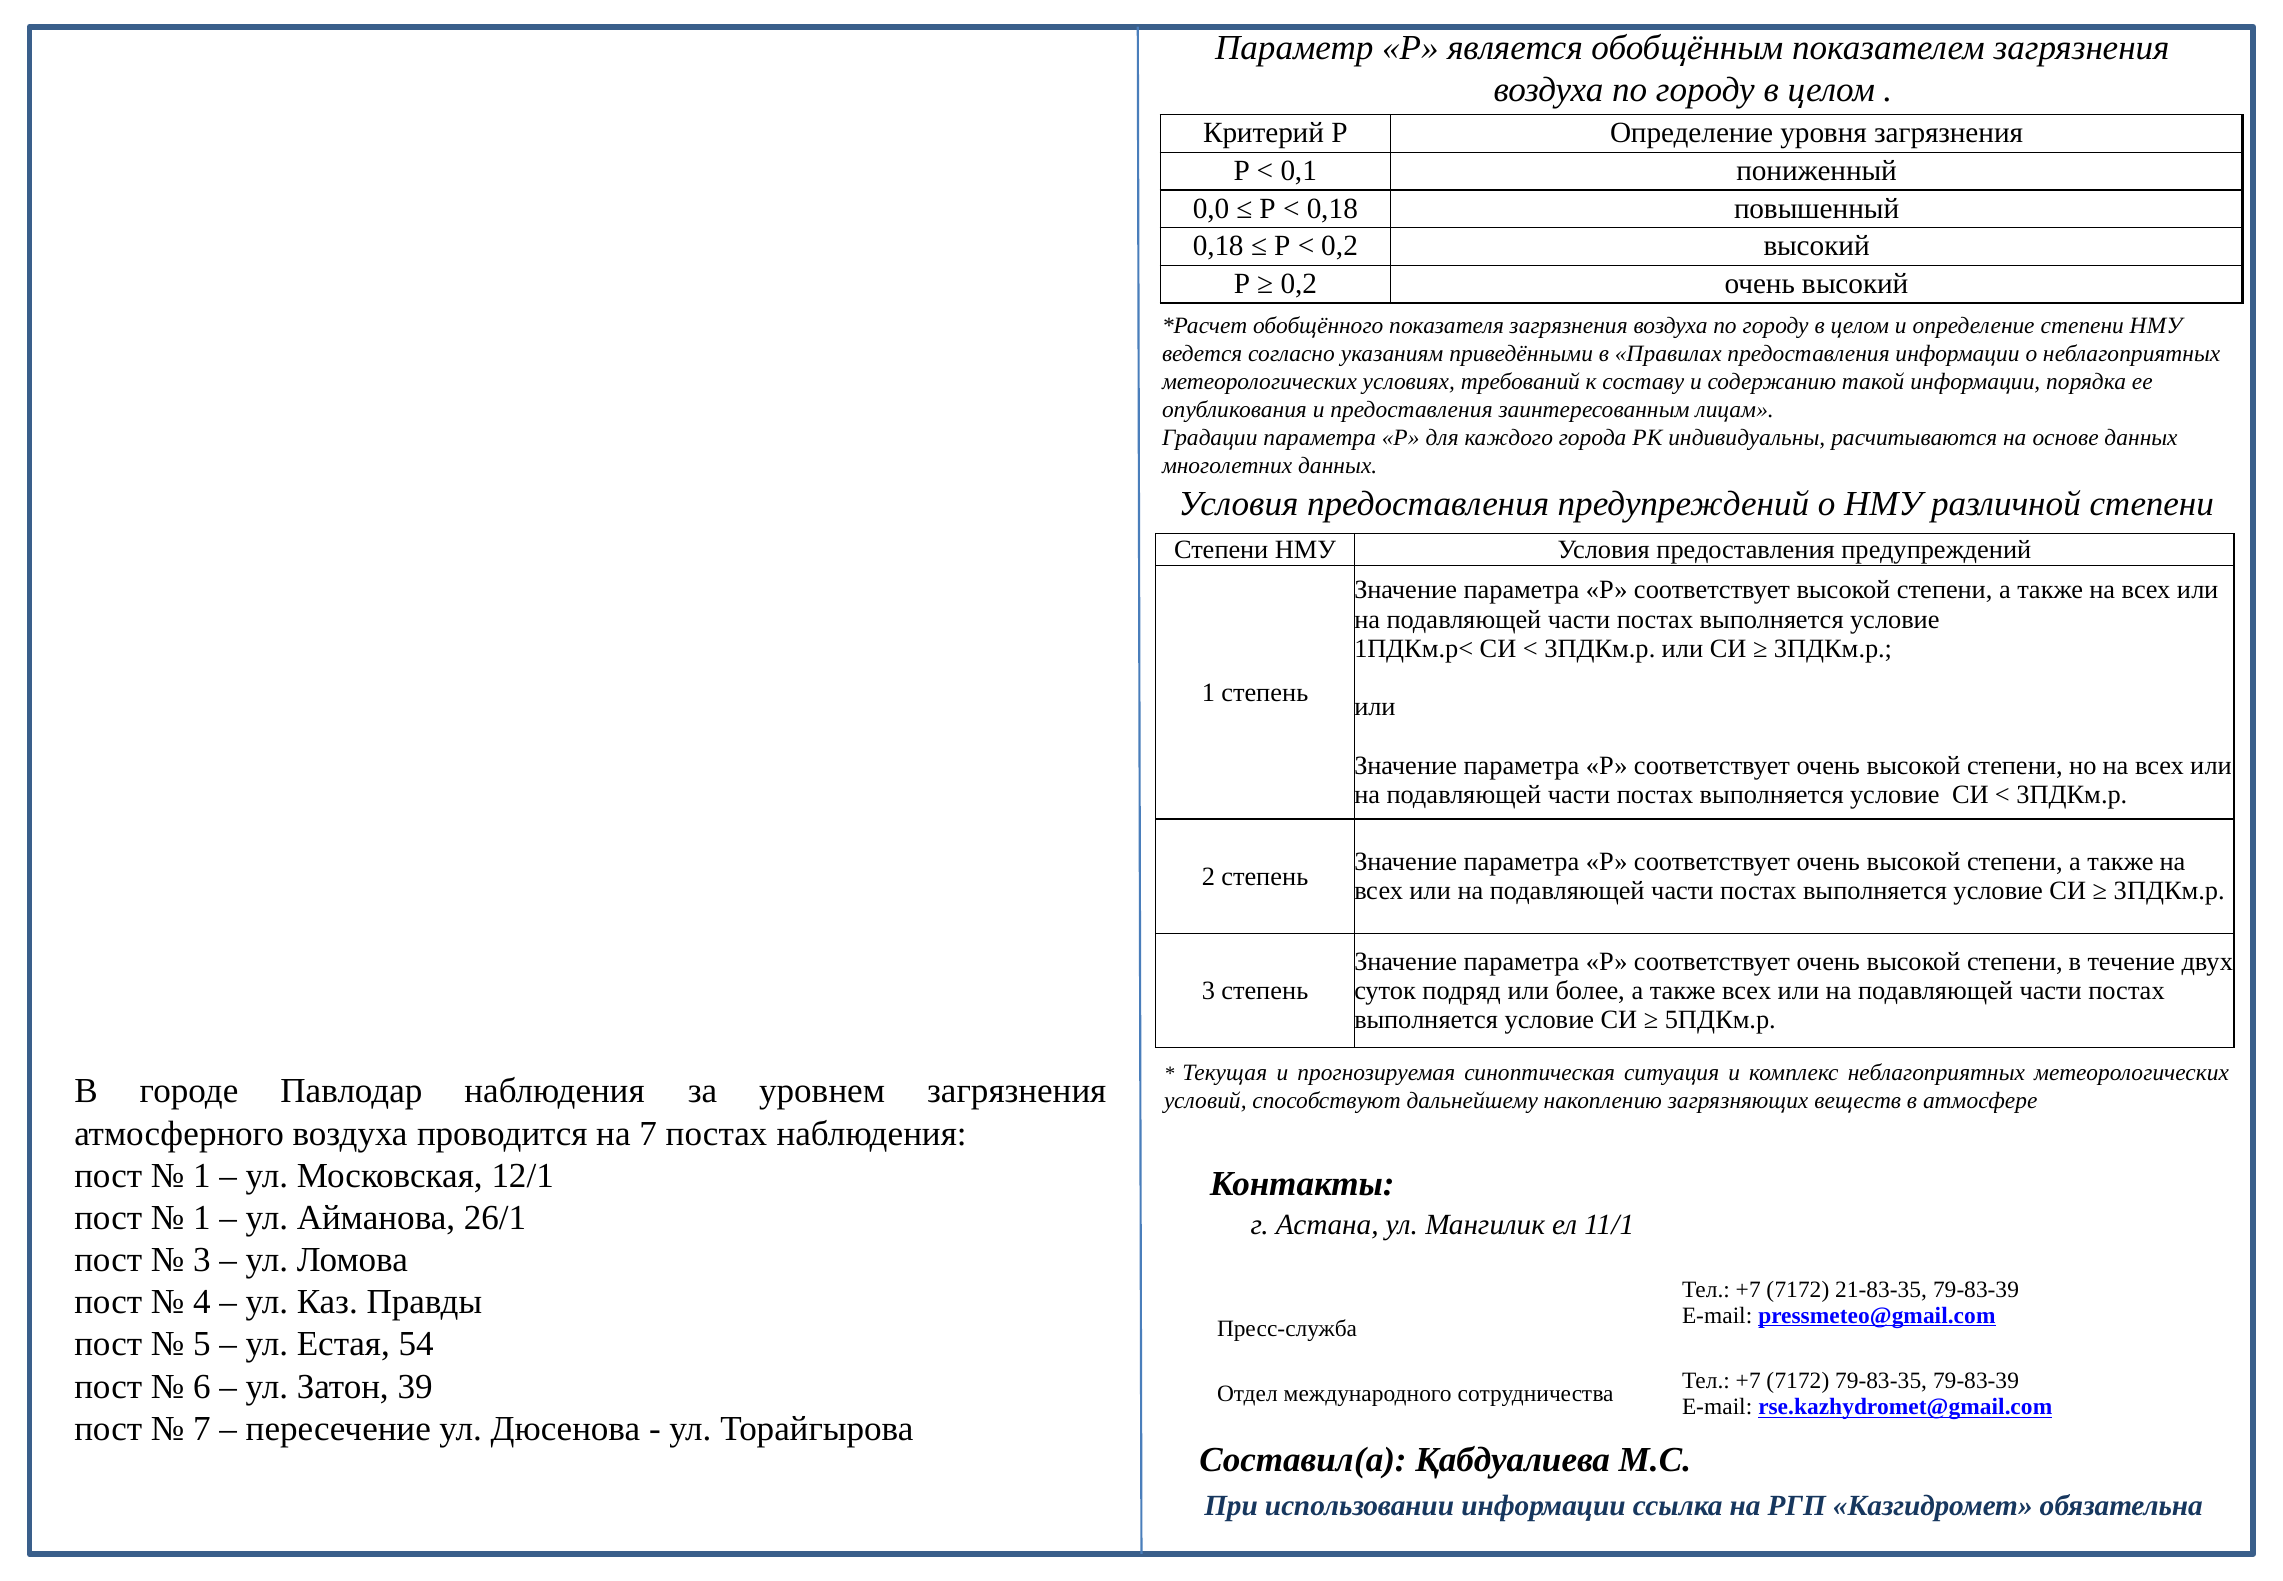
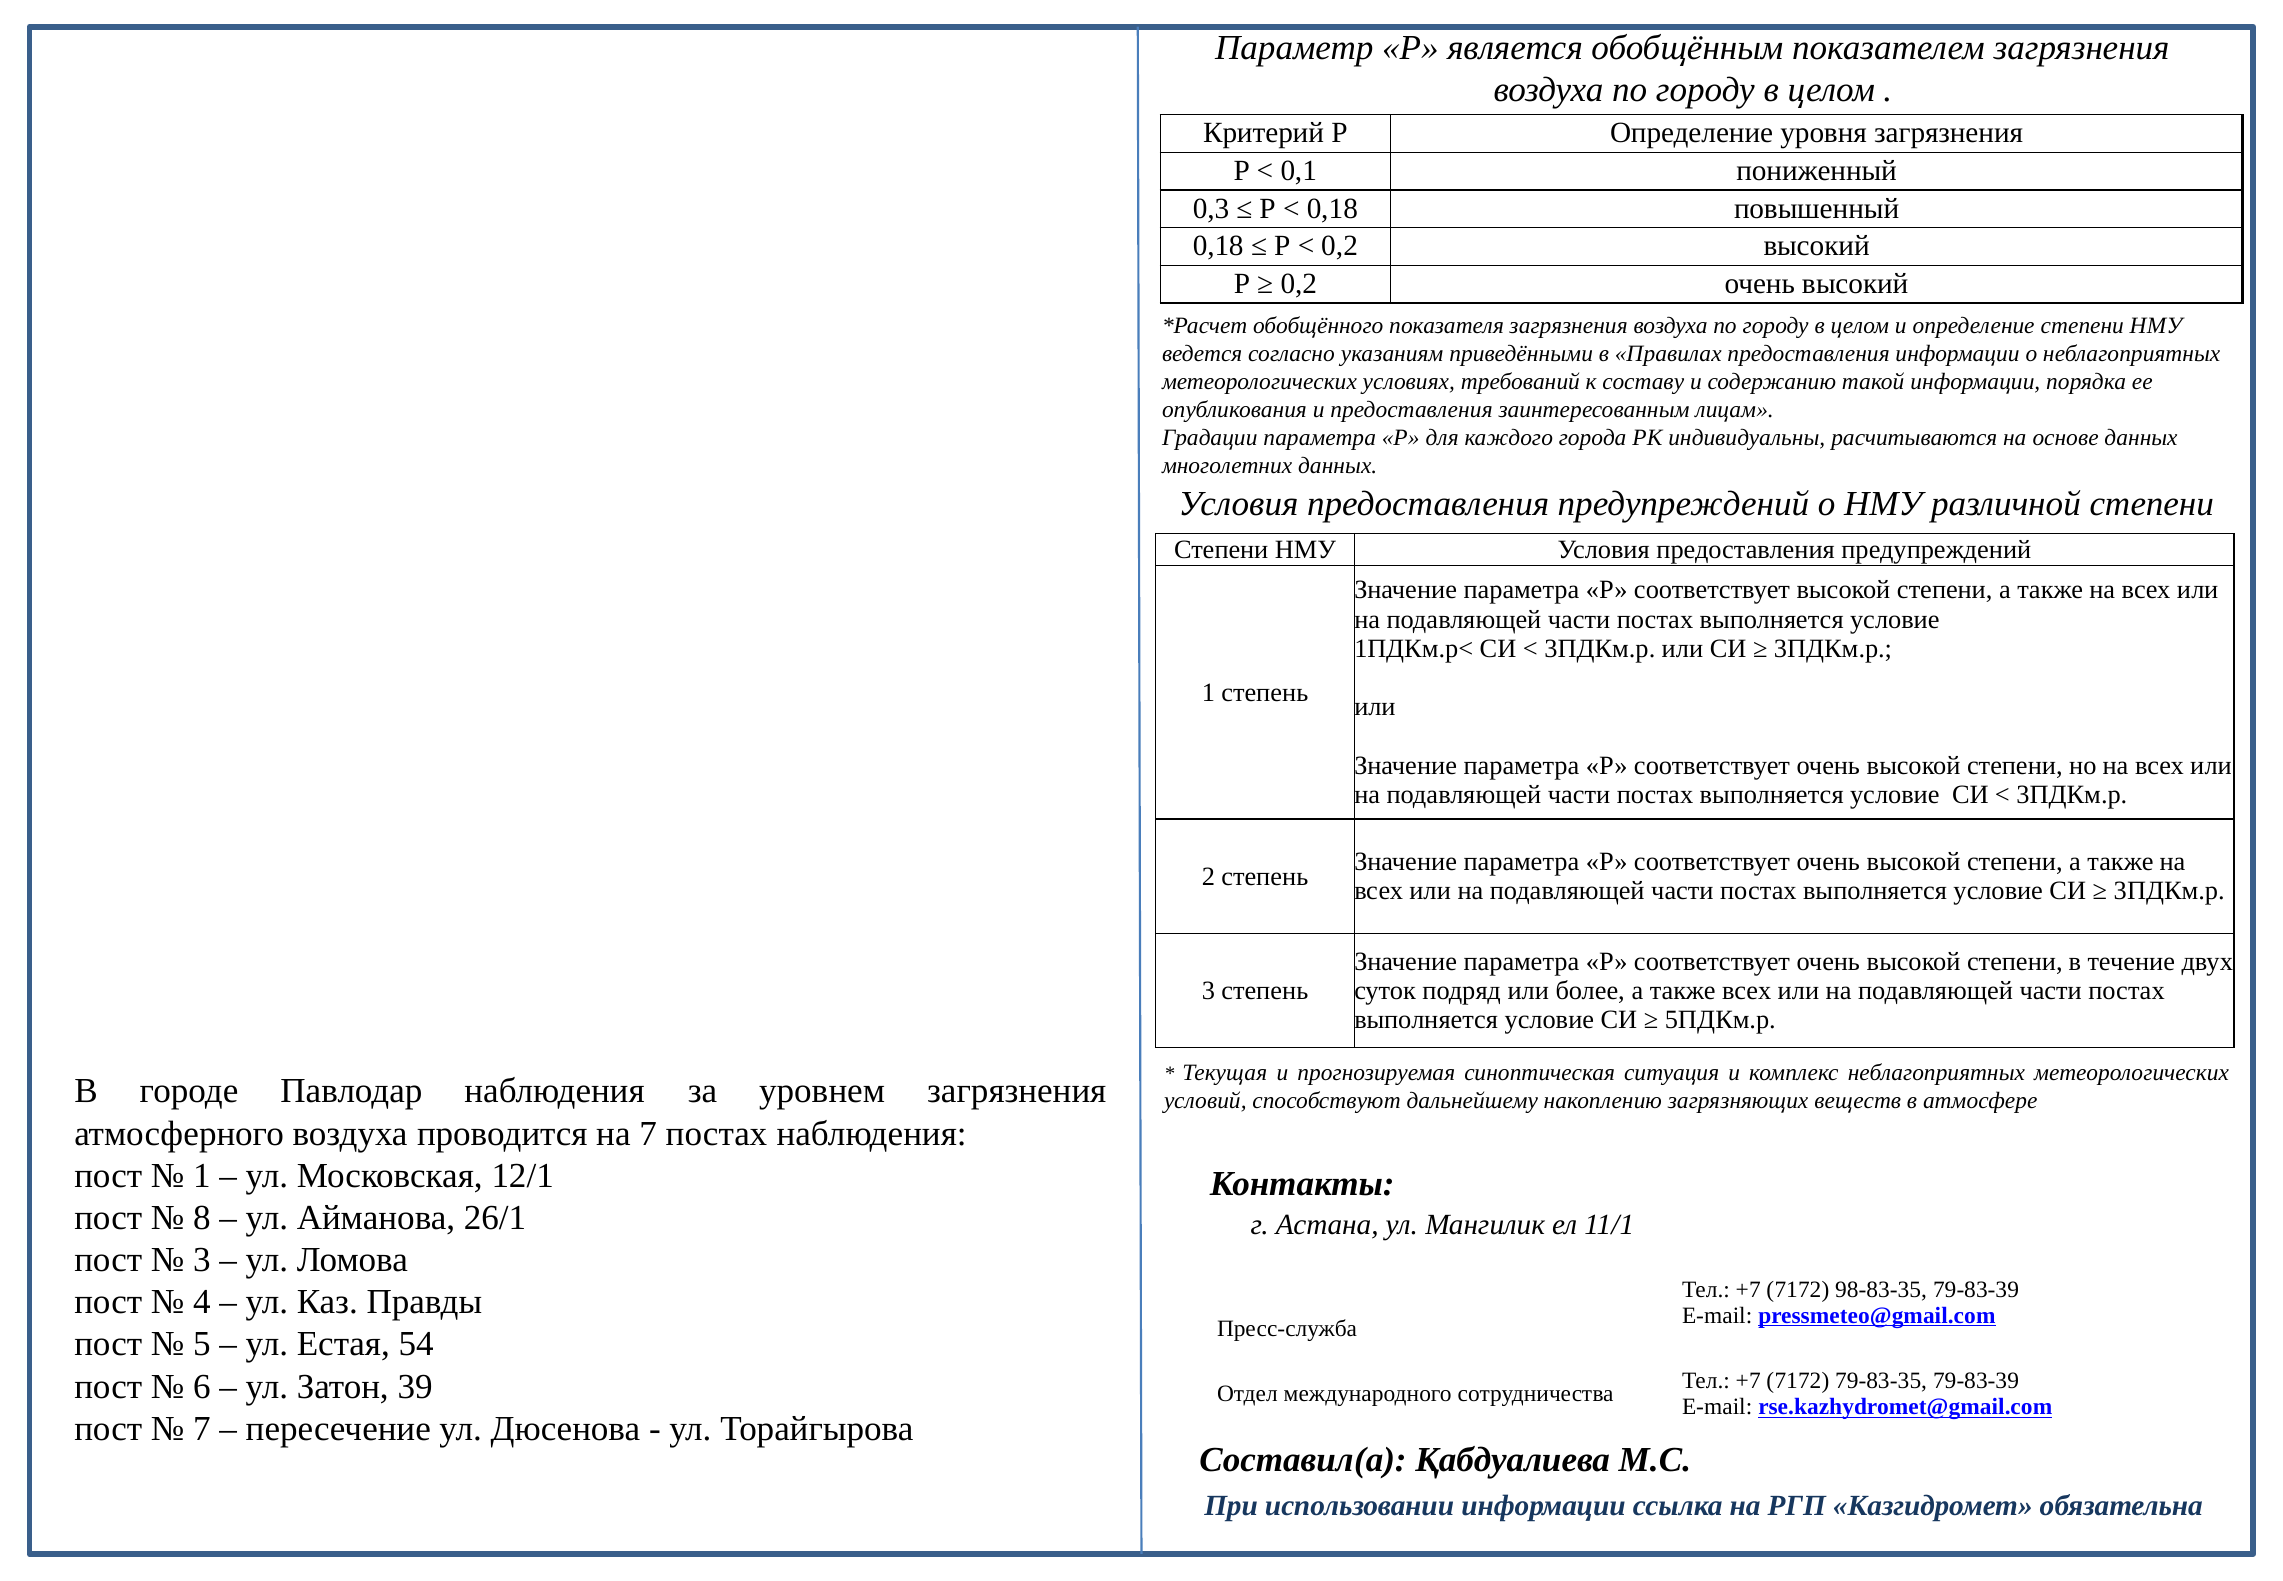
0,0: 0,0 -> 0,3
1 at (202, 1217): 1 -> 8
21-83-35: 21-83-35 -> 98-83-35
